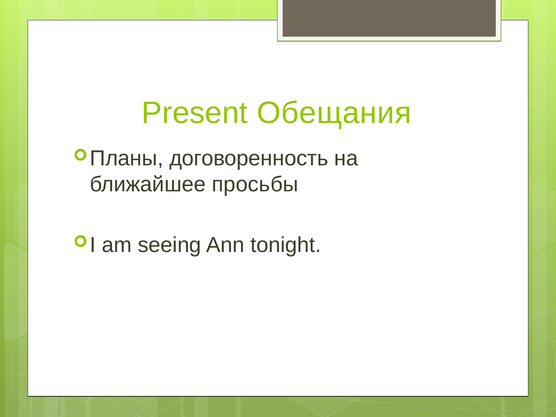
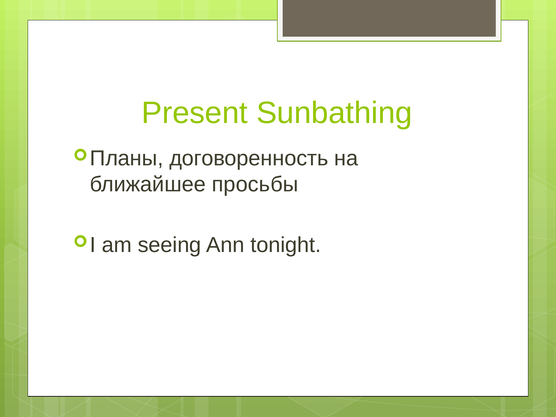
Обещания: Обещания -> Sunbathing
